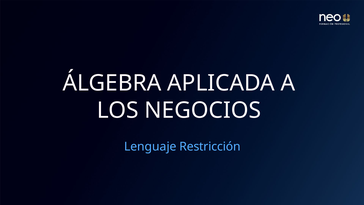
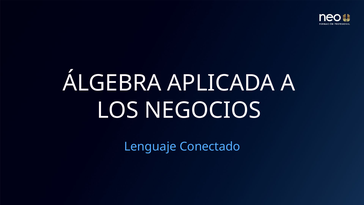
Restricción: Restricción -> Conectado
